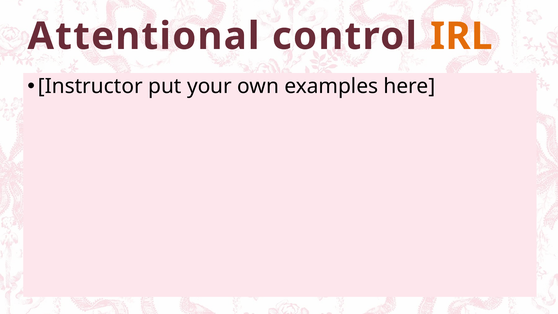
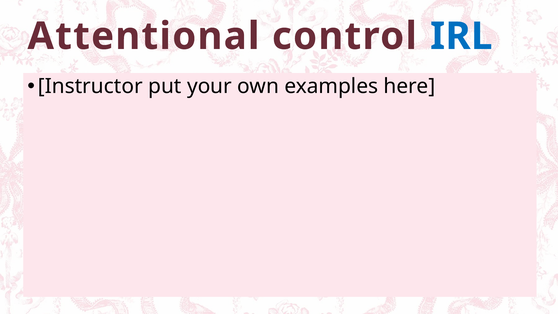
IRL colour: orange -> blue
